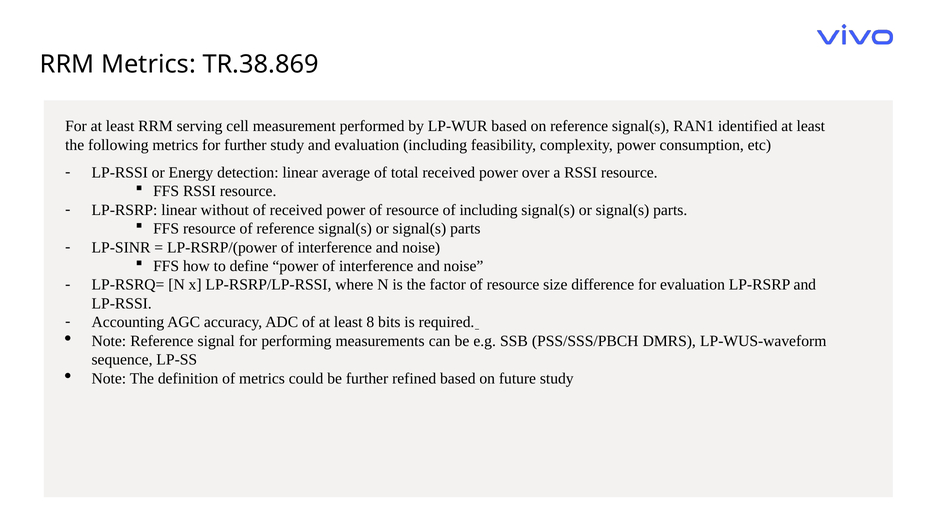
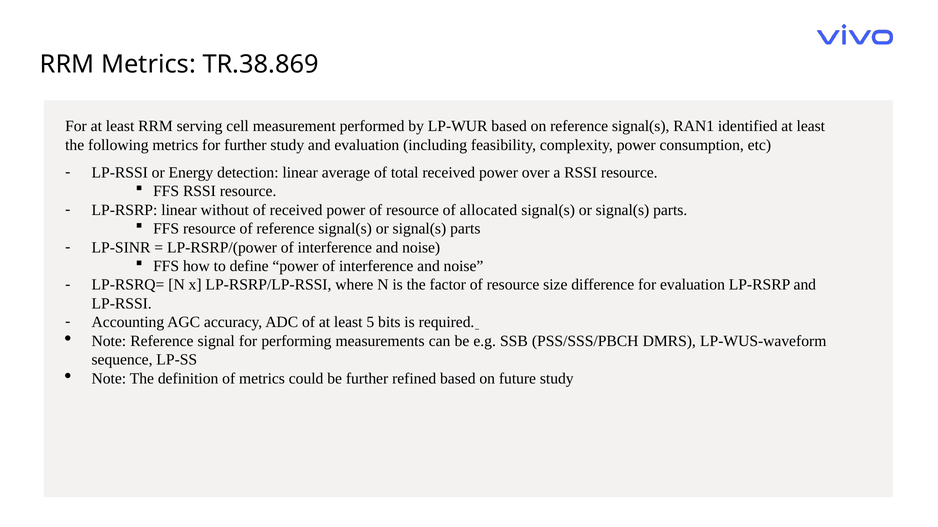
of including: including -> allocated
8: 8 -> 5
